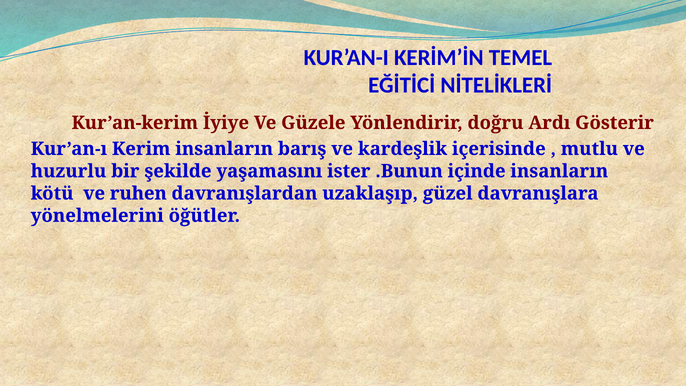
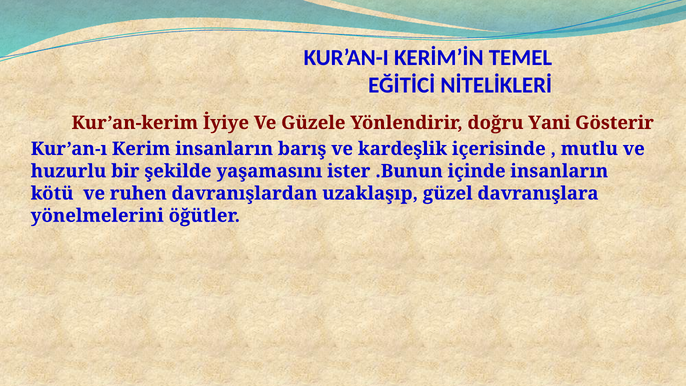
Ardı: Ardı -> Yani
